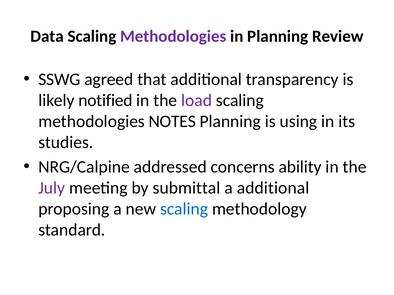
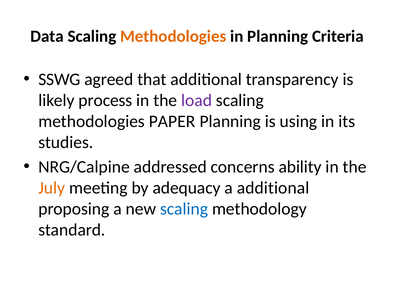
Methodologies at (173, 36) colour: purple -> orange
Review: Review -> Criteria
notified: notified -> process
NOTES: NOTES -> PAPER
July colour: purple -> orange
submittal: submittal -> adequacy
